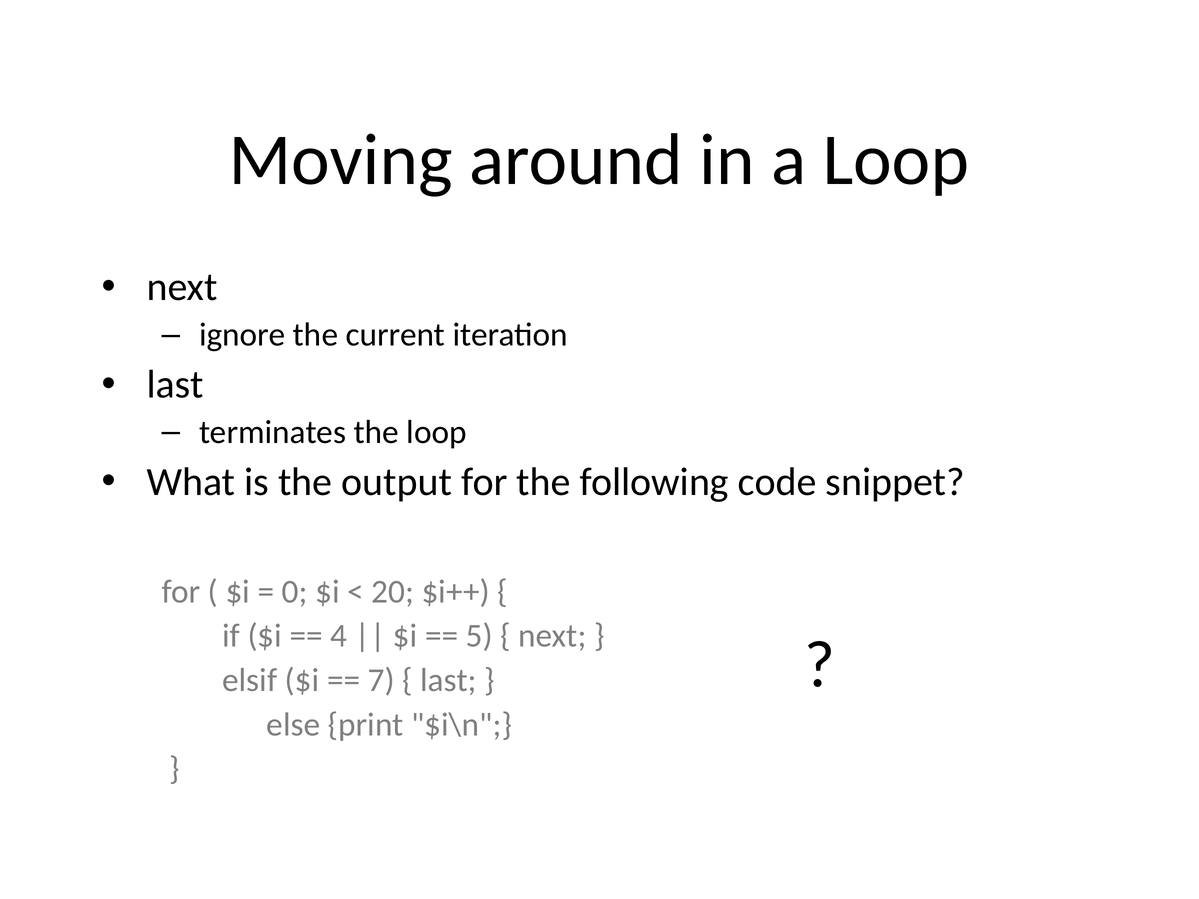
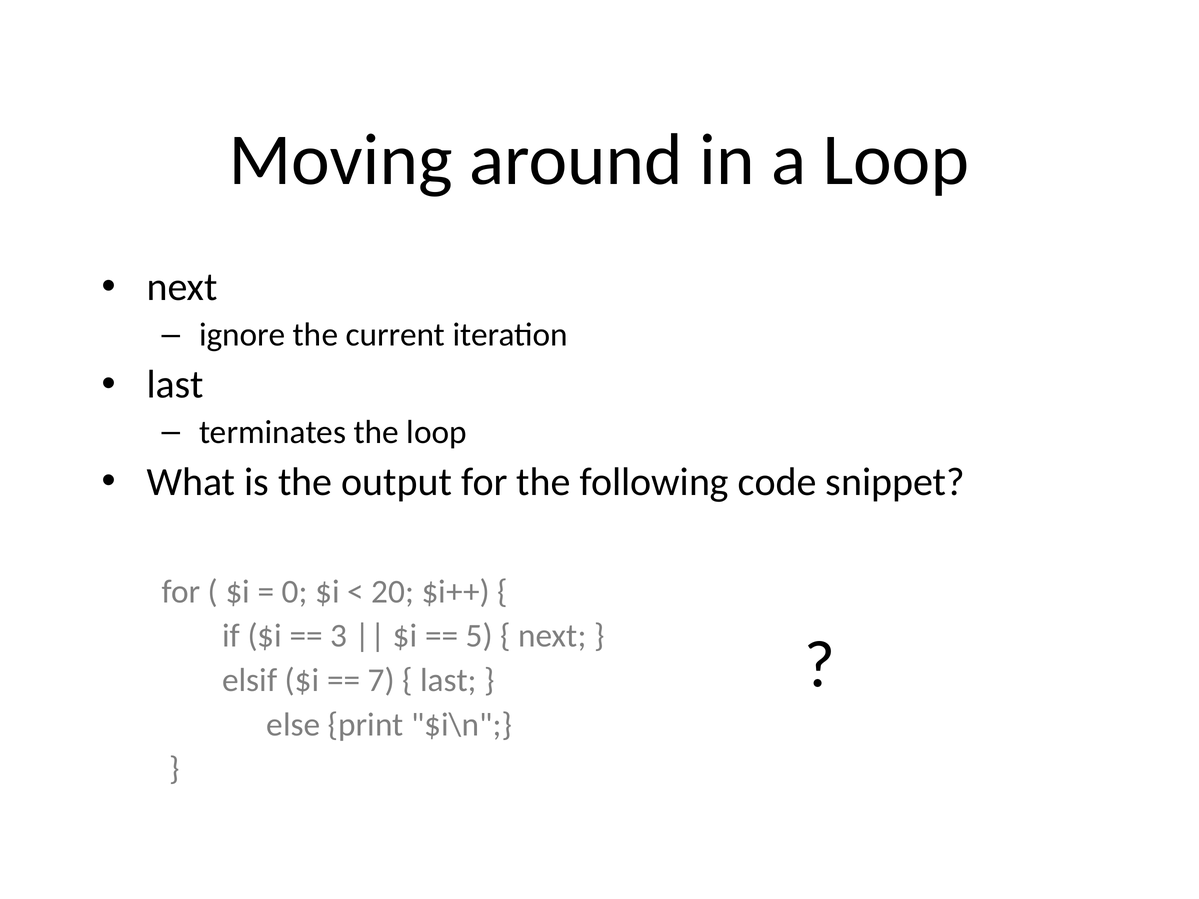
4: 4 -> 3
